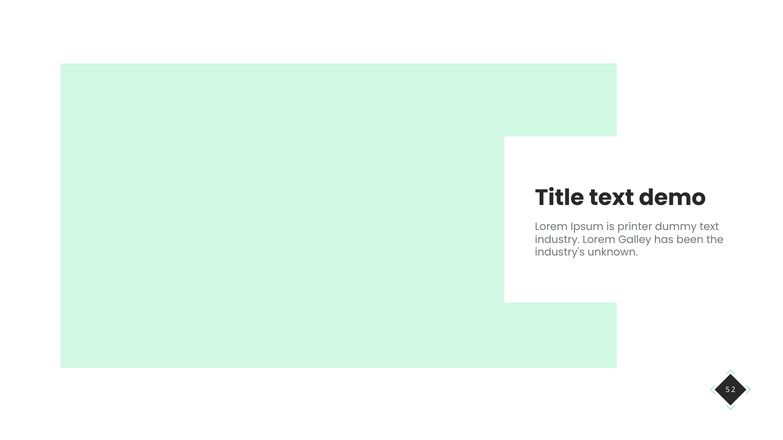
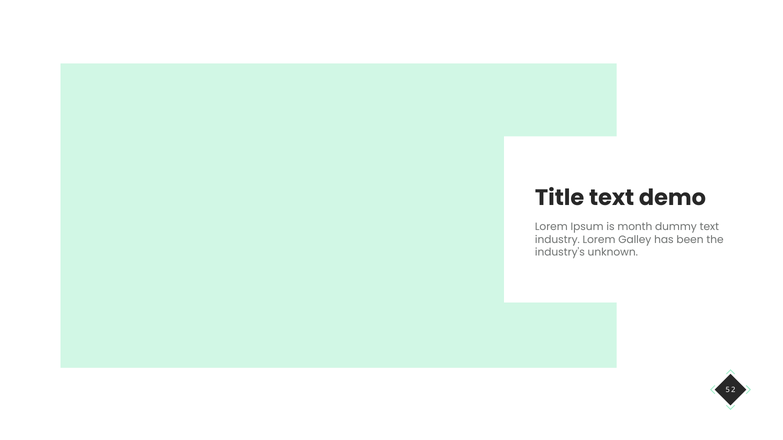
printer: printer -> month
